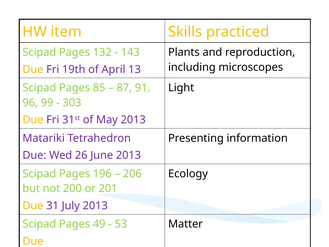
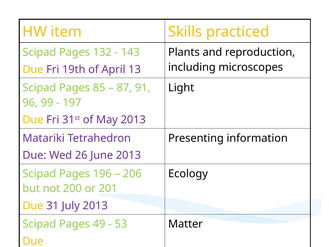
303: 303 -> 197
